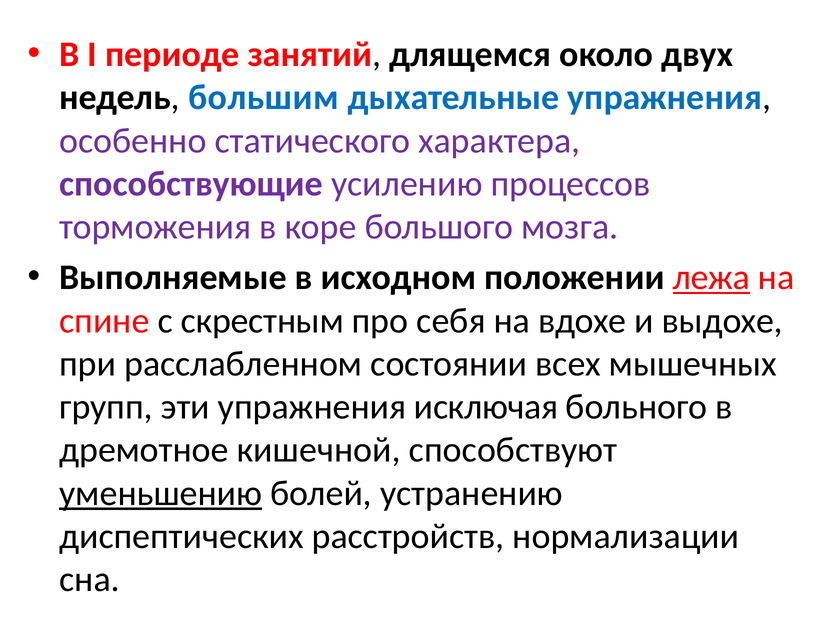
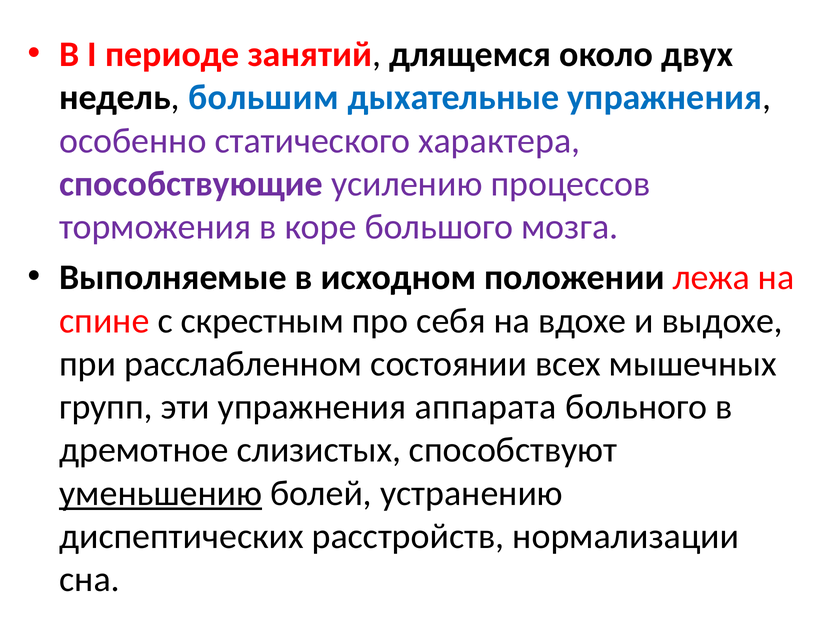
лежа underline: present -> none
исключая: исключая -> аппарата
кишечной: кишечной -> слизистых
